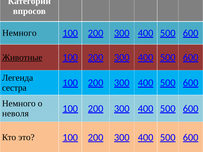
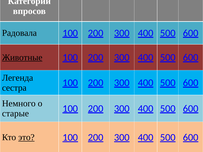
Немного at (19, 33): Немного -> Радовала
неволя: неволя -> старые
это underline: none -> present
